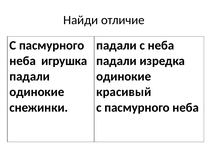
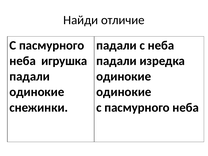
красивый at (124, 92): красивый -> одинокие
